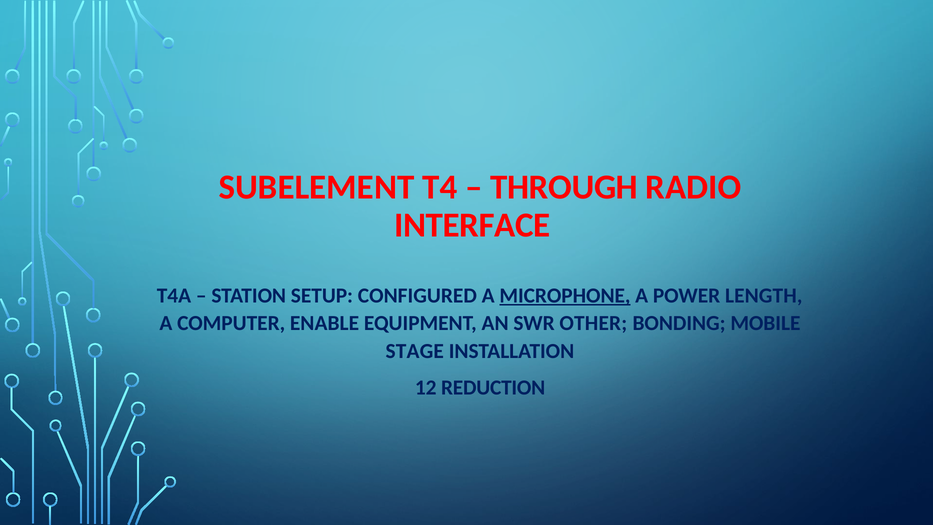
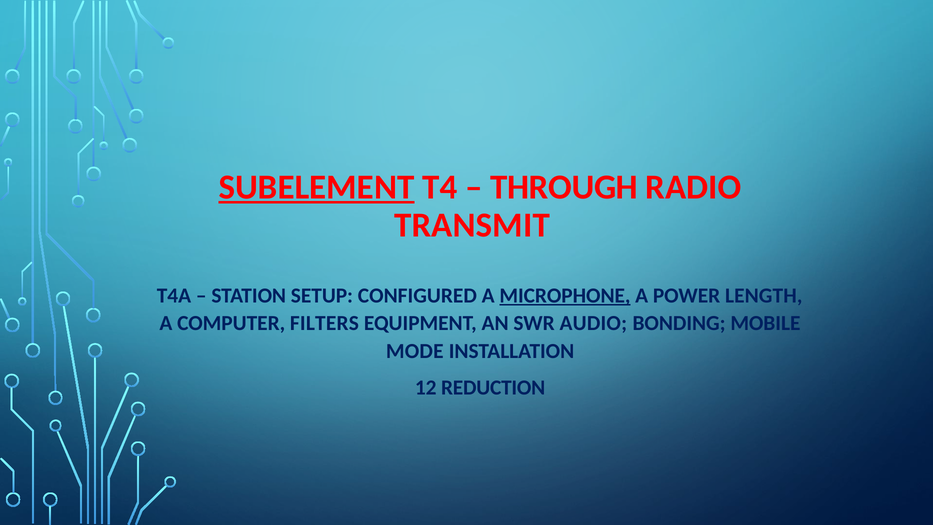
SUBELEMENT underline: none -> present
INTERFACE: INTERFACE -> TRANSMIT
ENABLE: ENABLE -> FILTERS
OTHER: OTHER -> AUDIO
STAGE: STAGE -> MODE
